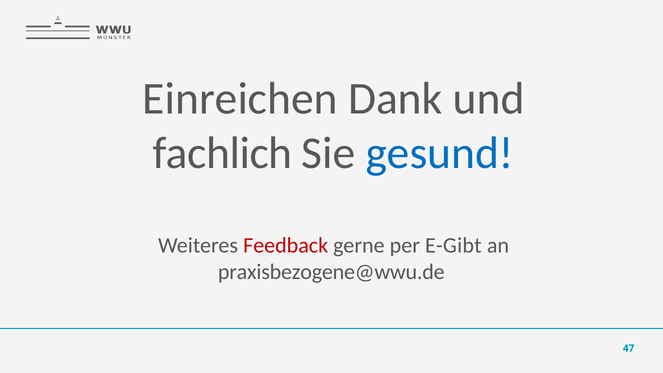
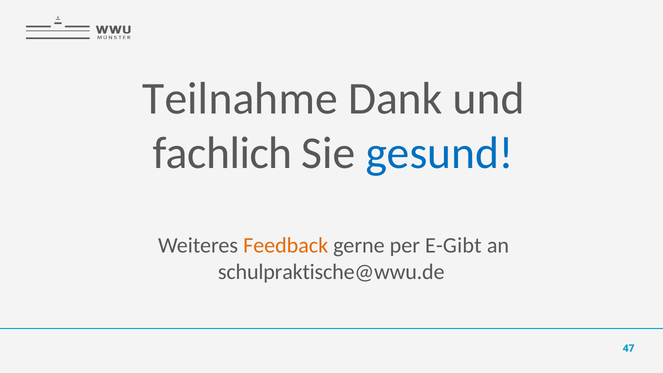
Einreichen: Einreichen -> Teilnahme
Feedback colour: red -> orange
praxisbezogene@wwu.de: praxisbezogene@wwu.de -> schulpraktische@wwu.de
